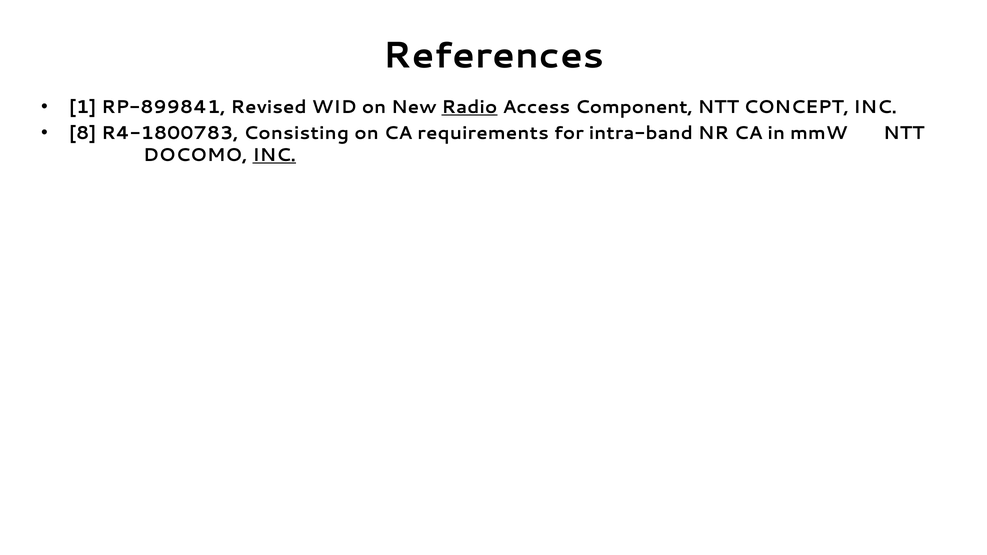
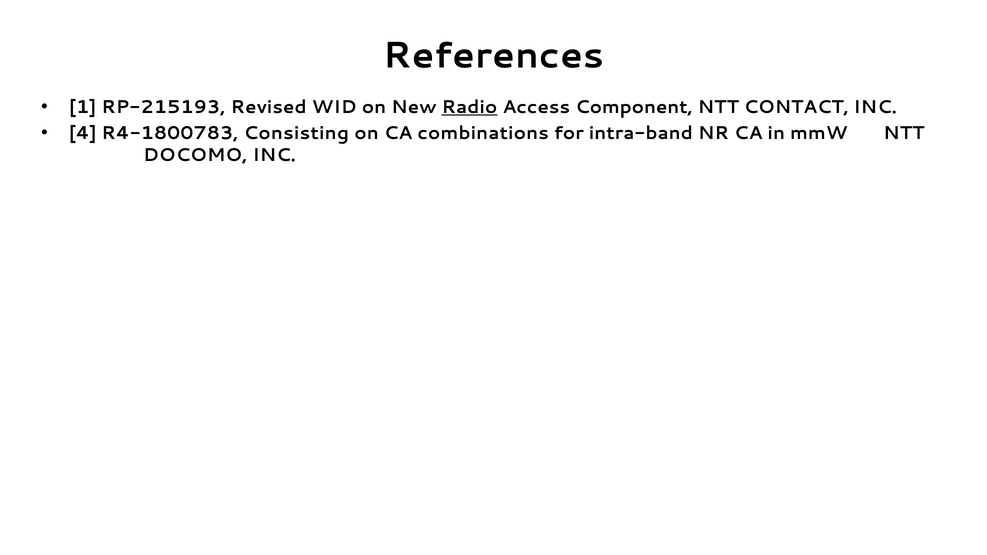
RP-899841: RP-899841 -> RP-215193
CONCEPT: CONCEPT -> CONTACT
8: 8 -> 4
requirements: requirements -> combinations
INC at (274, 155) underline: present -> none
